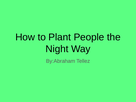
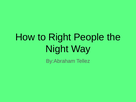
Plant: Plant -> Right
